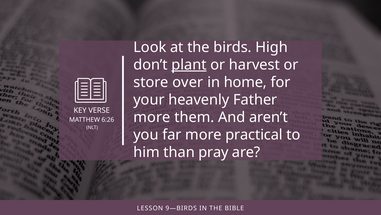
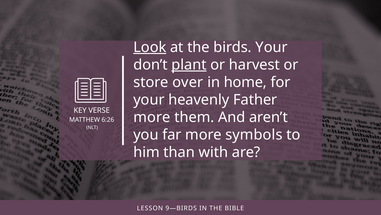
Look underline: none -> present
birds High: High -> Your
practical: practical -> symbols
pray: pray -> with
